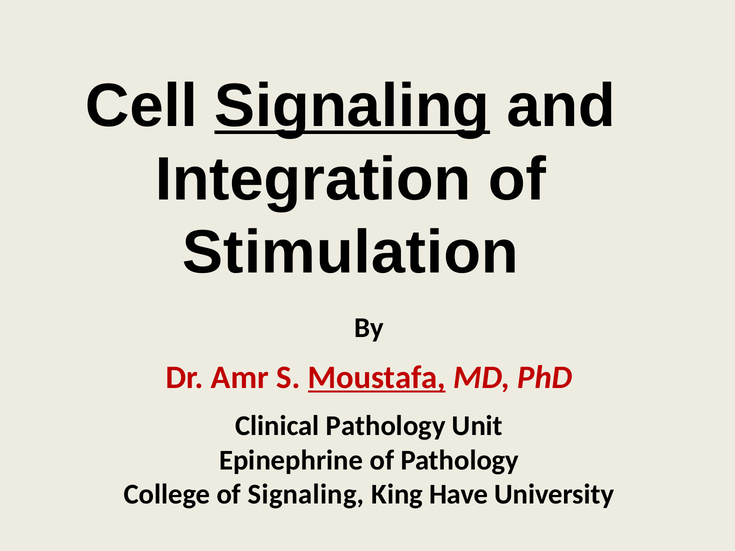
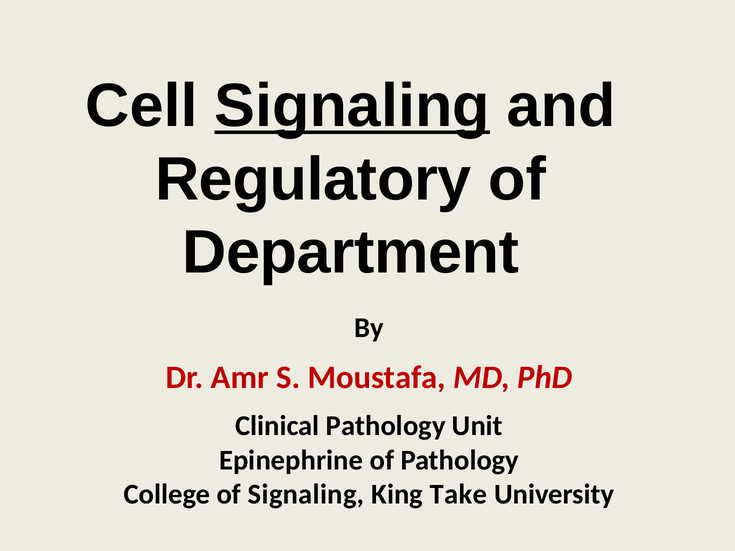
Integration: Integration -> Regulatory
Stimulation: Stimulation -> Department
Moustafa underline: present -> none
Have: Have -> Take
